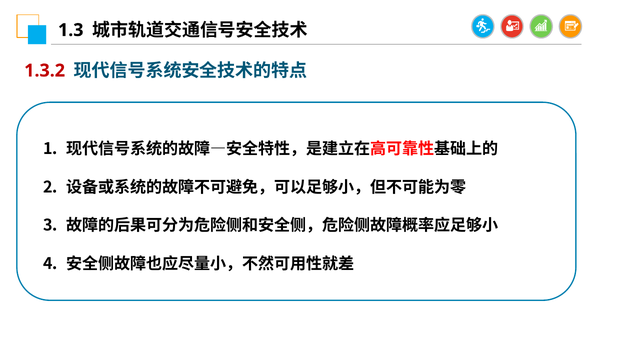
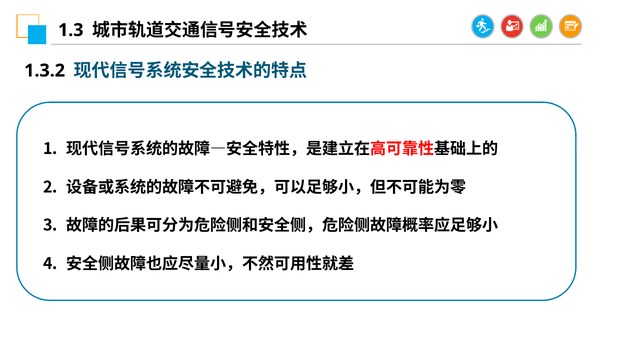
1.3.2 colour: red -> black
